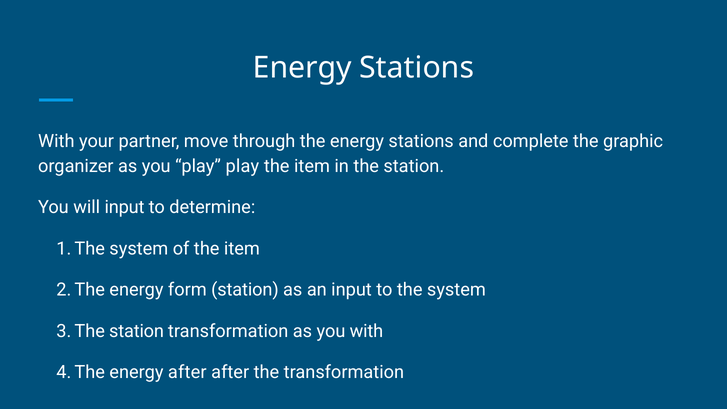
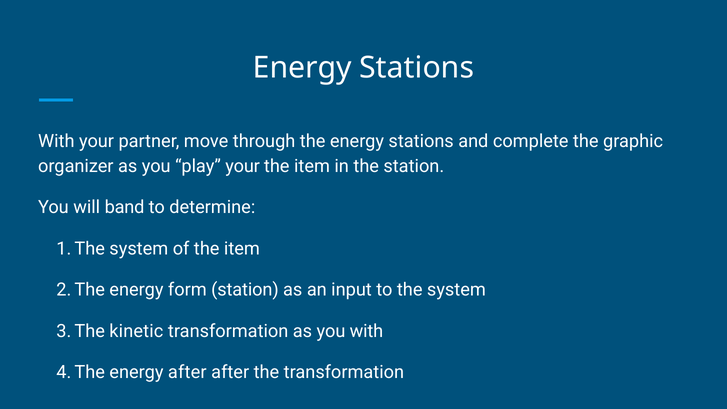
play play: play -> your
will input: input -> band
station at (137, 331): station -> kinetic
